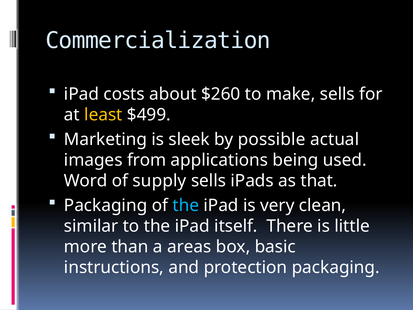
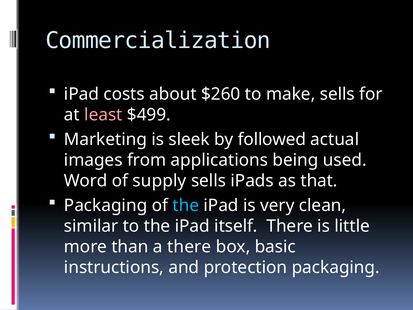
least colour: yellow -> pink
possible: possible -> followed
a areas: areas -> there
